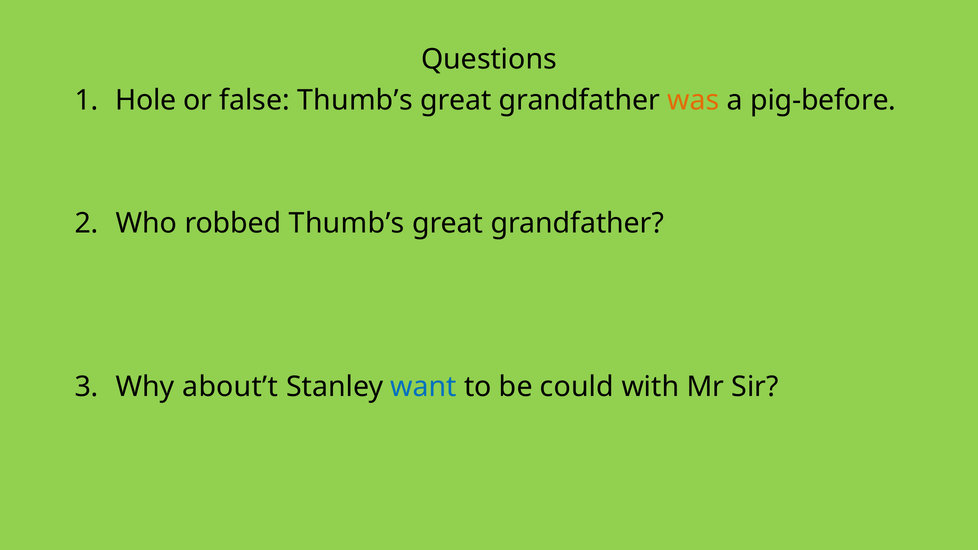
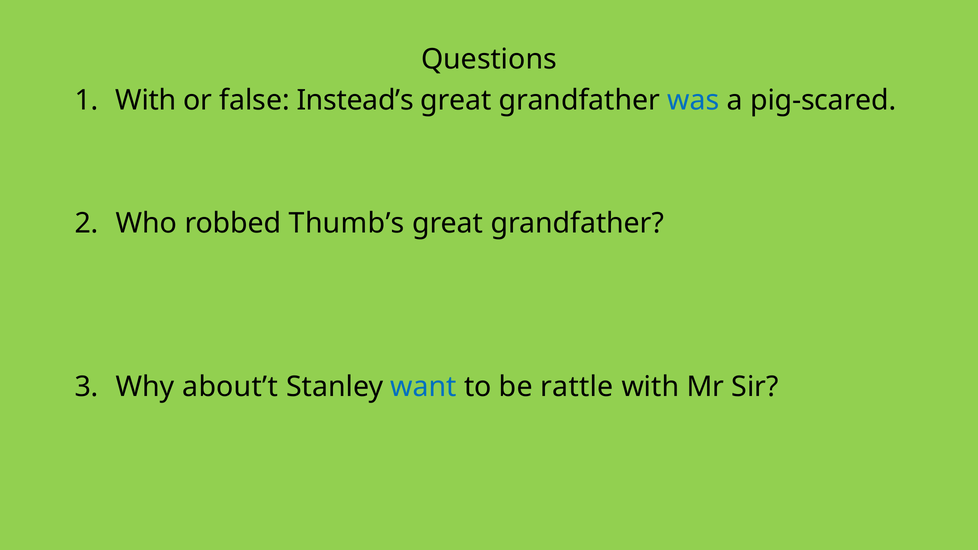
Hole at (146, 100): Hole -> With
false Thumb’s: Thumb’s -> Instead’s
was colour: orange -> blue
pig-before: pig-before -> pig-scared
could: could -> rattle
